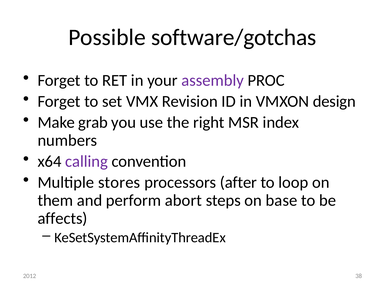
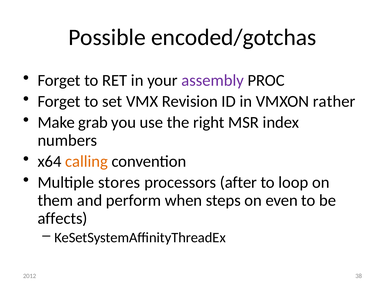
software/gotchas: software/gotchas -> encoded/gotchas
design: design -> rather
calling colour: purple -> orange
abort: abort -> when
base: base -> even
